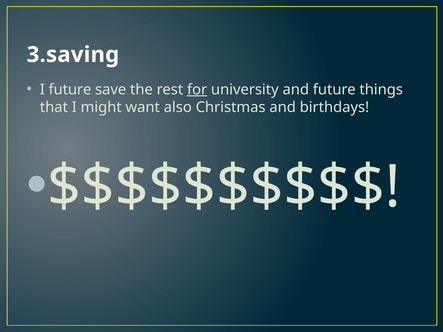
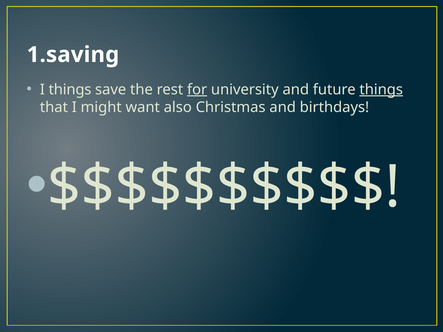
3.saving: 3.saving -> 1.saving
I future: future -> things
things at (381, 90) underline: none -> present
